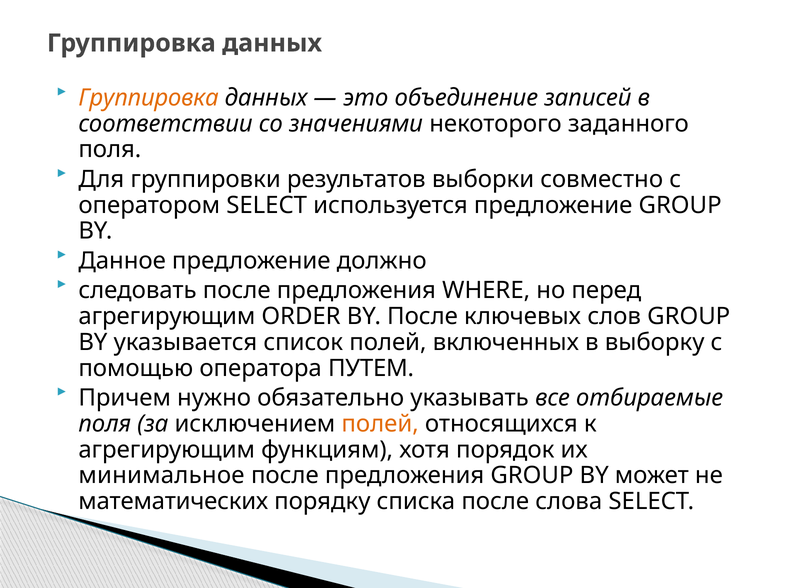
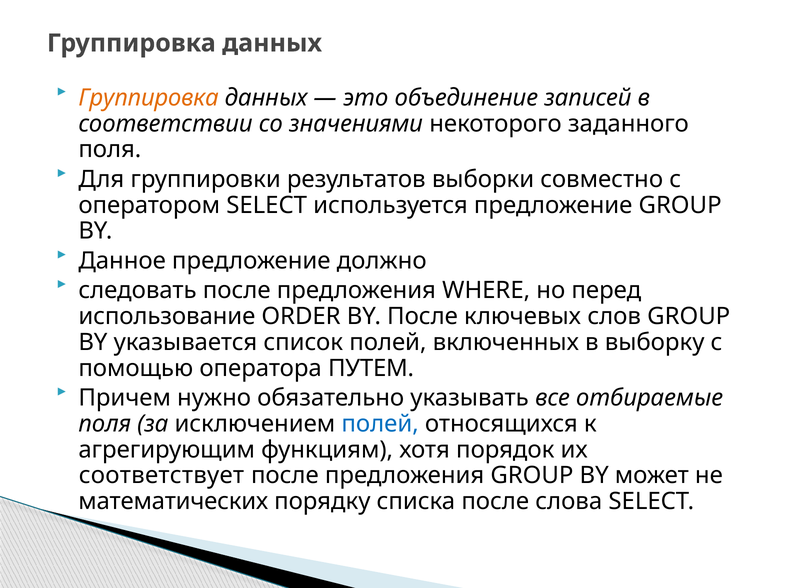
агрегирующим at (167, 317): агрегирующим -> использование
полей at (380, 424) colour: orange -> blue
минимальное: минимальное -> соответствует
